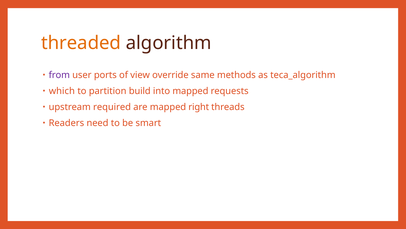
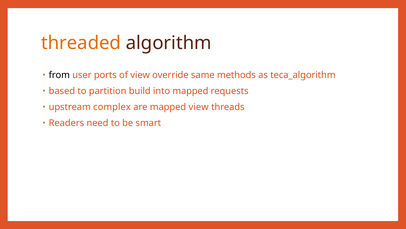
from colour: purple -> black
which: which -> based
required: required -> complex
mapped right: right -> view
